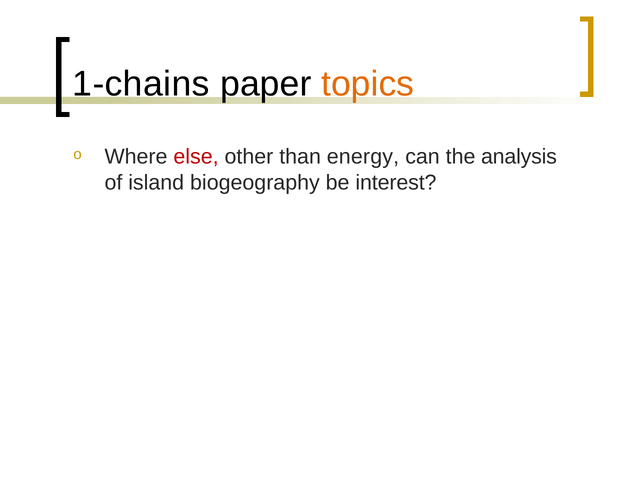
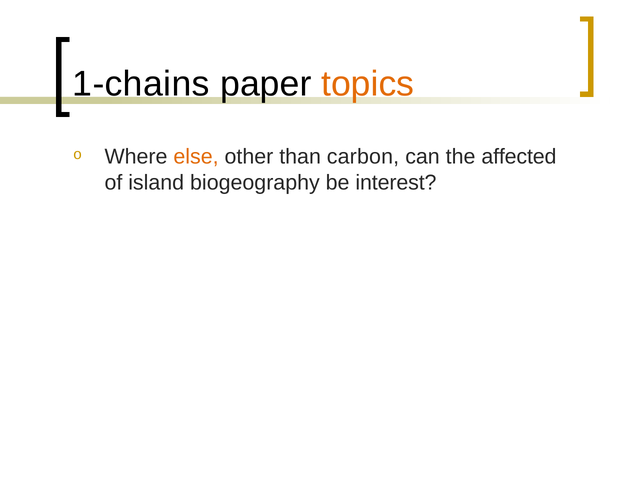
else colour: red -> orange
energy: energy -> carbon
analysis: analysis -> affected
